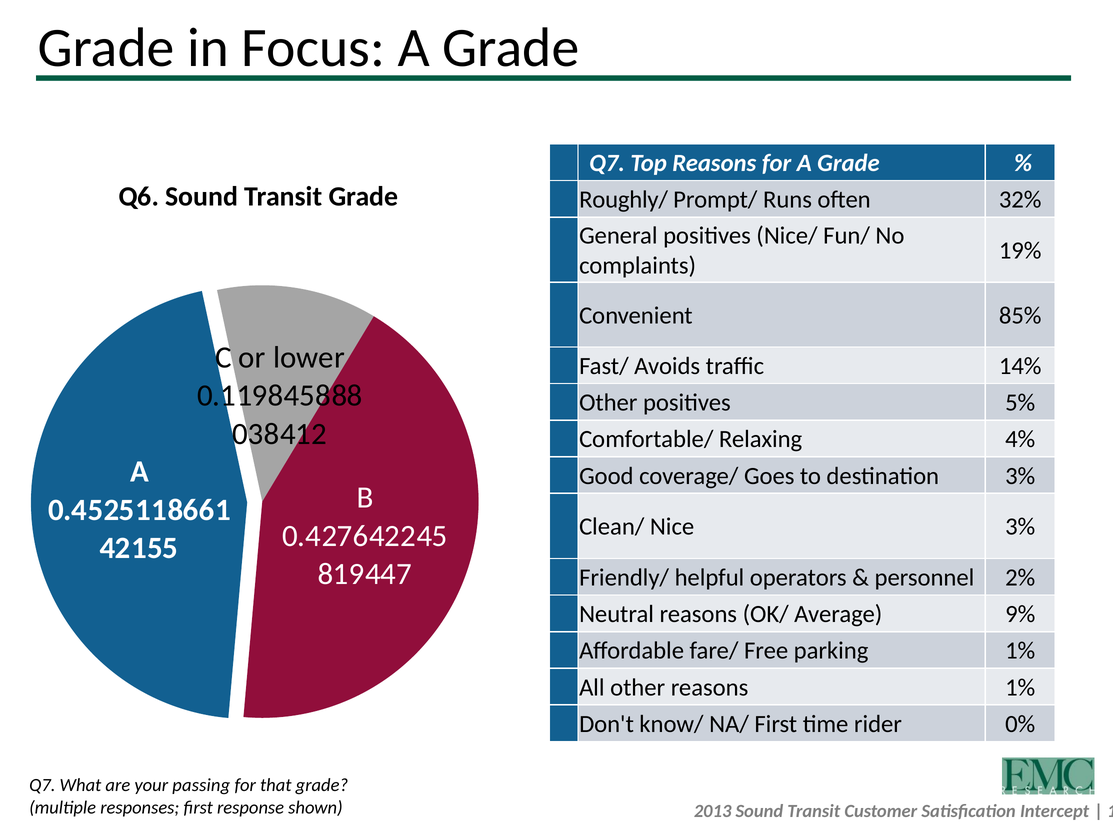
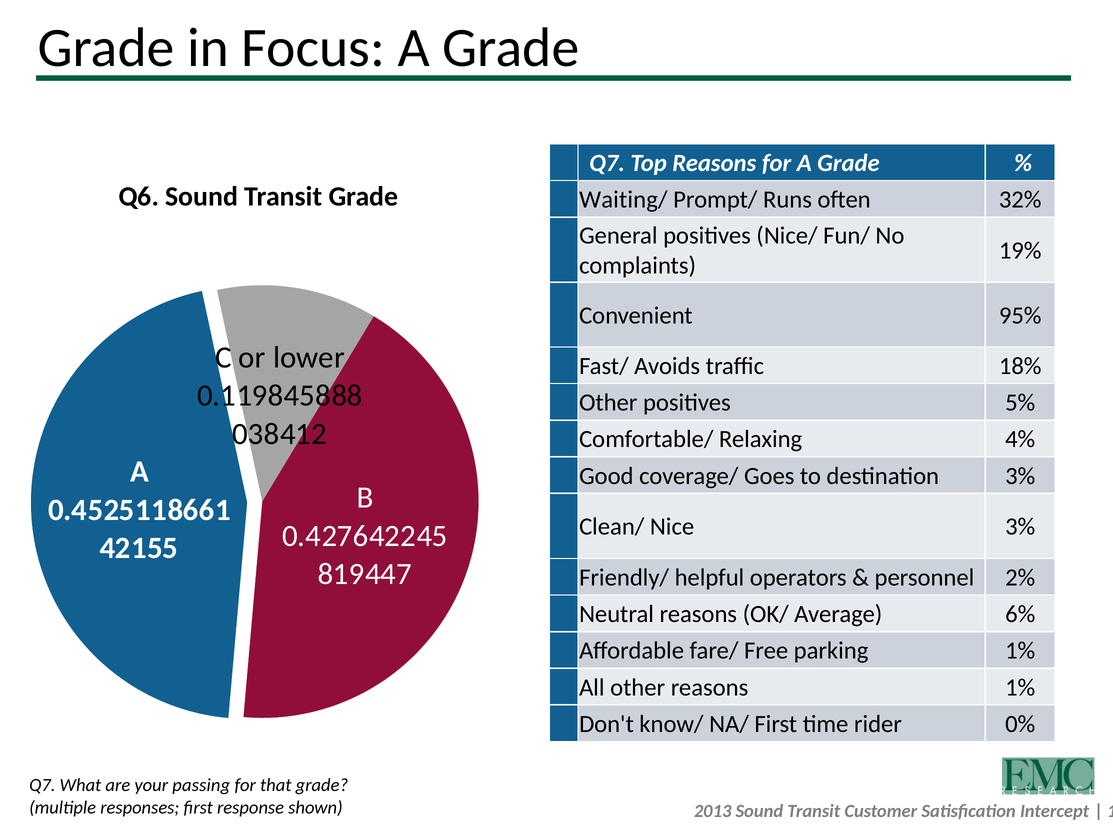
Roughly/: Roughly/ -> Waiting/
85%: 85% -> 95%
14%: 14% -> 18%
9%: 9% -> 6%
